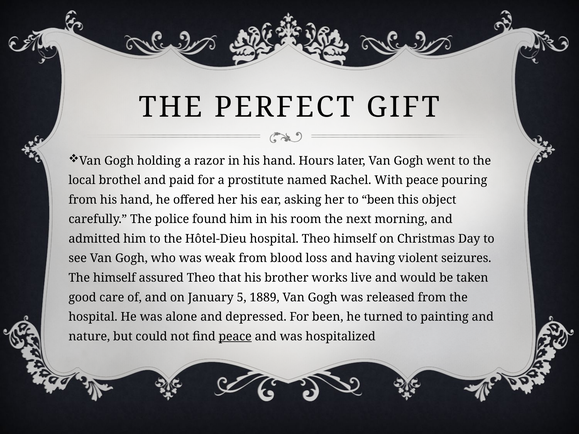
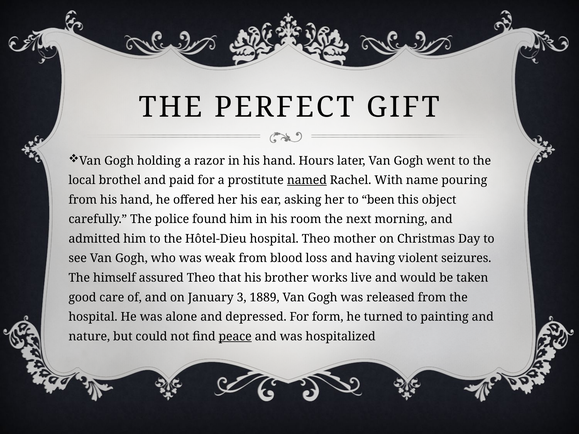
named underline: none -> present
With peace: peace -> name
Theo himself: himself -> mother
5: 5 -> 3
For been: been -> form
